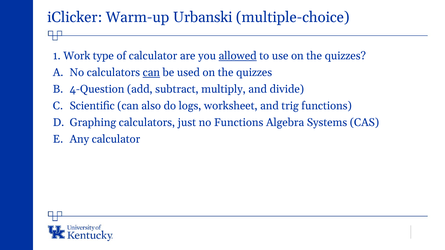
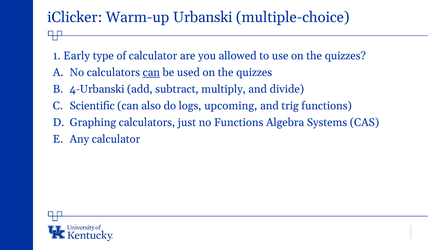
Work: Work -> Early
allowed underline: present -> none
4-Question: 4-Question -> 4-Urbanski
worksheet: worksheet -> upcoming
